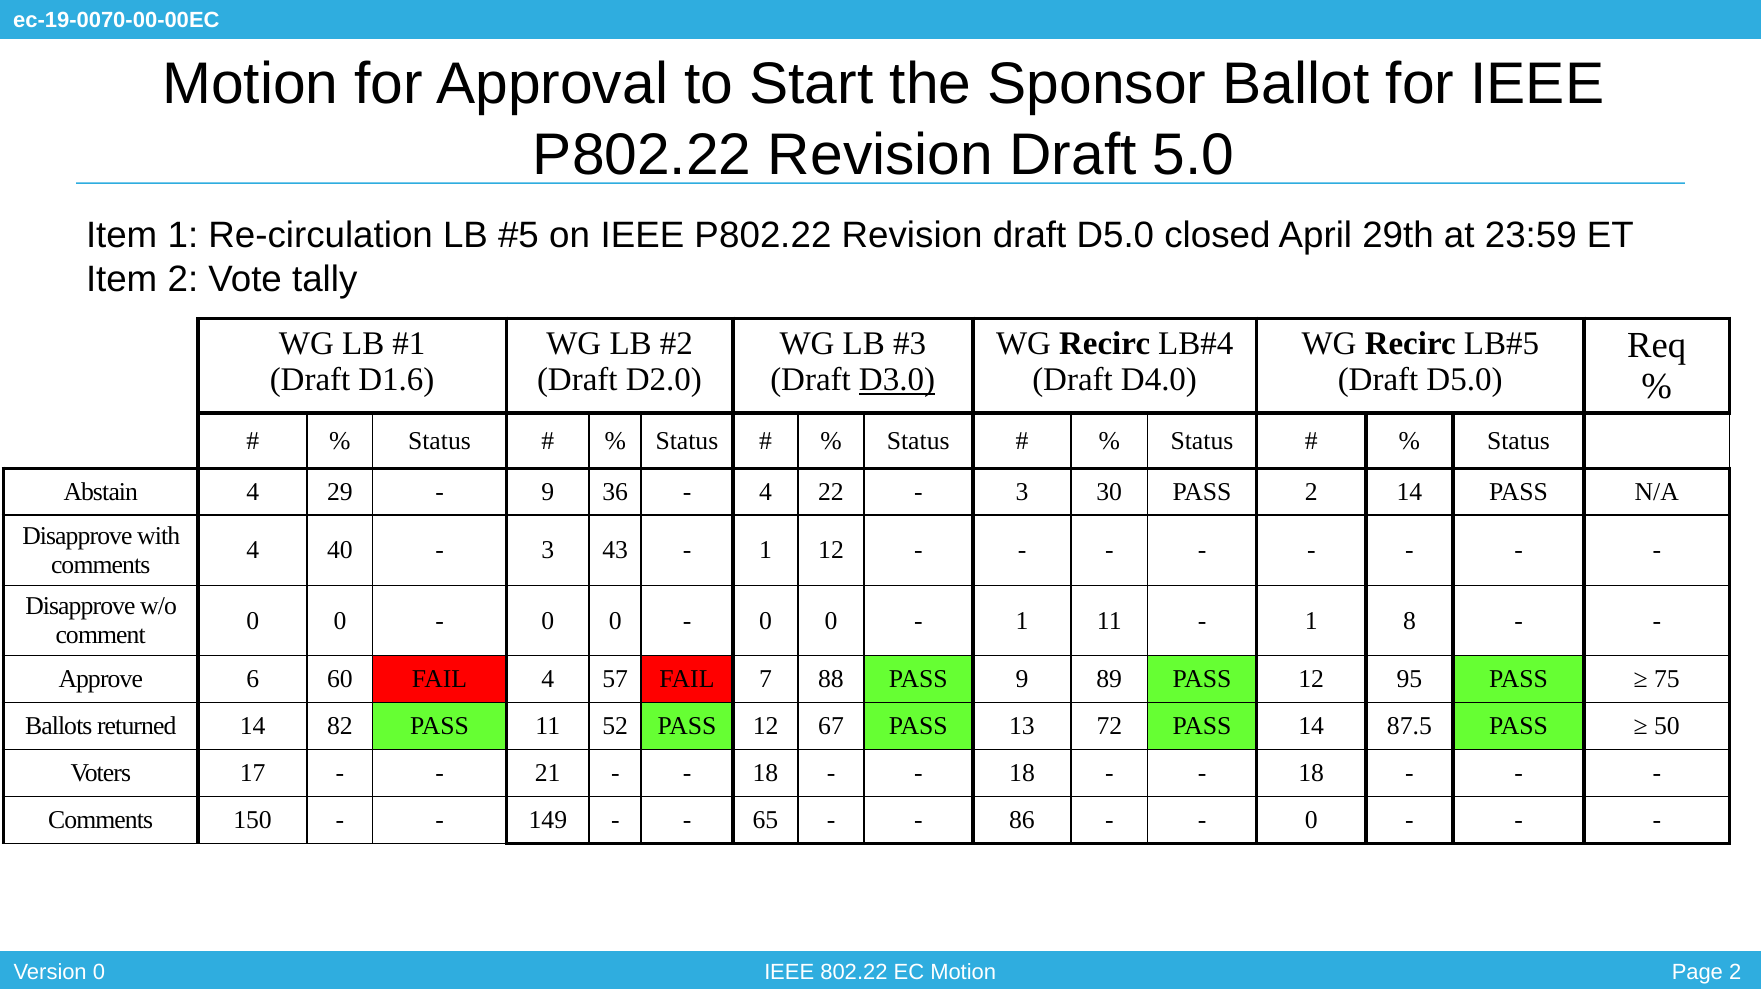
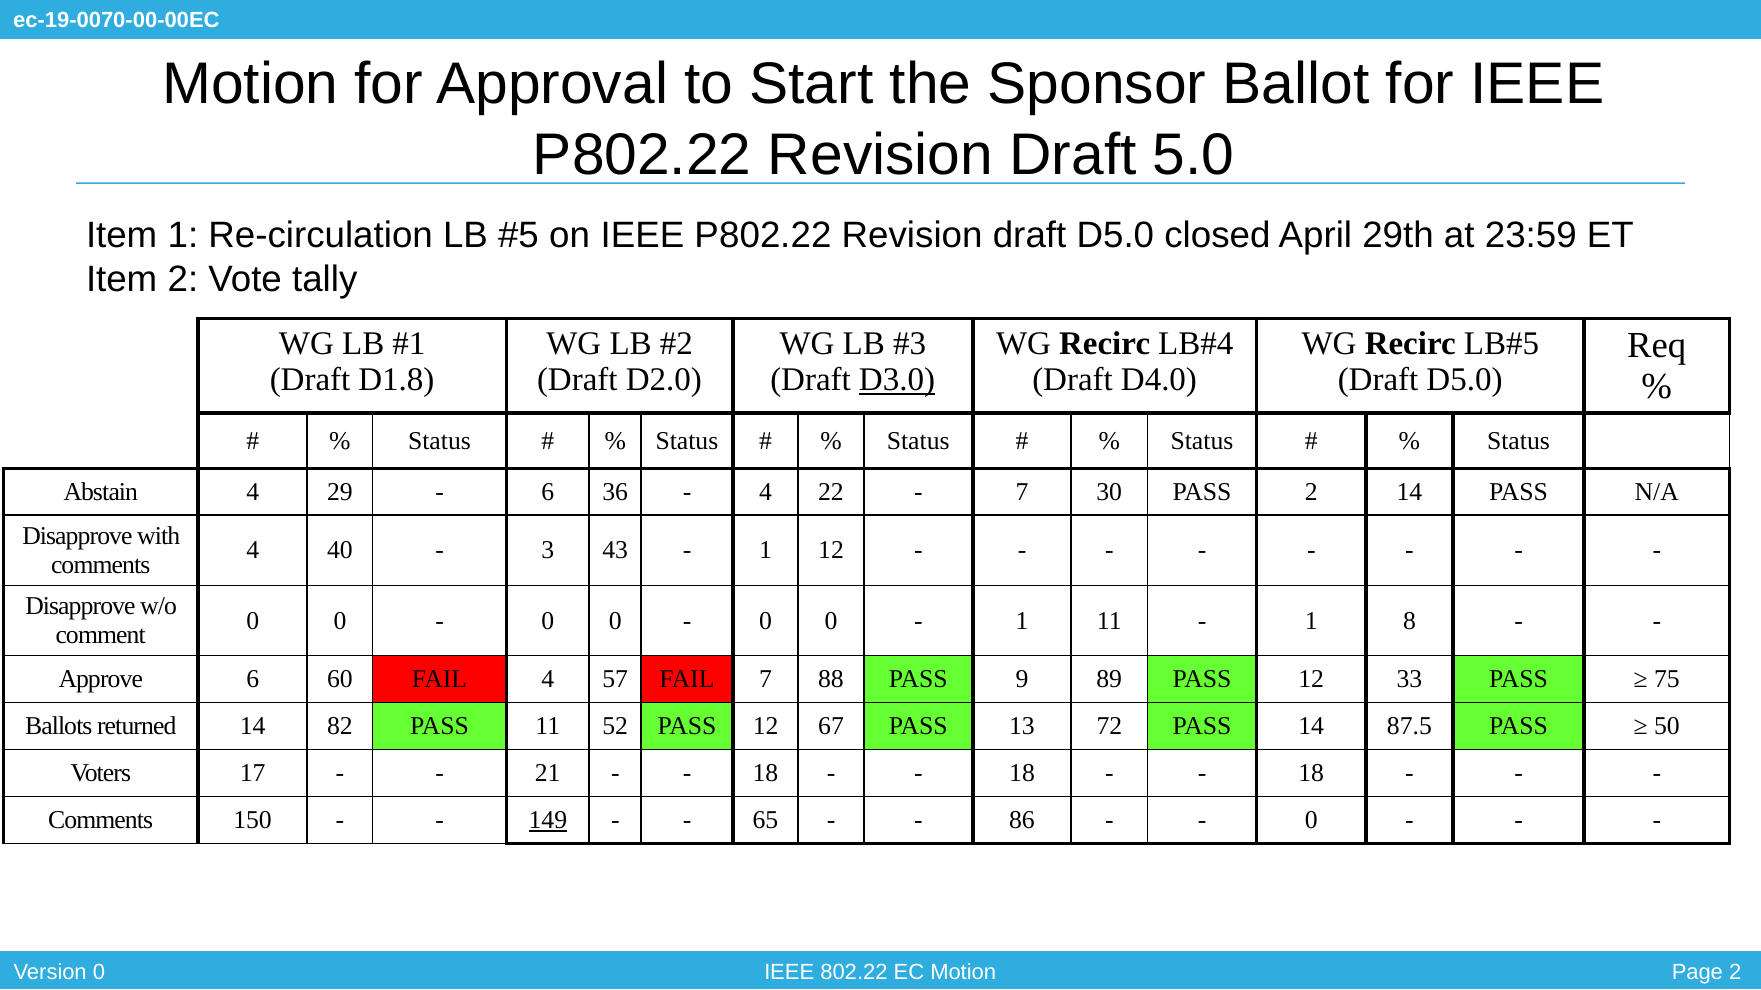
D1.6: D1.6 -> D1.8
9 at (548, 492): 9 -> 6
3 at (1022, 492): 3 -> 7
95: 95 -> 33
149 underline: none -> present
